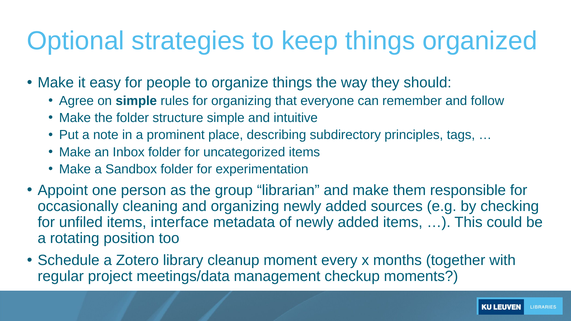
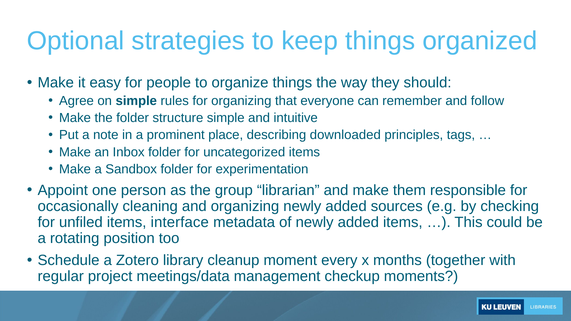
subdirectory: subdirectory -> downloaded
